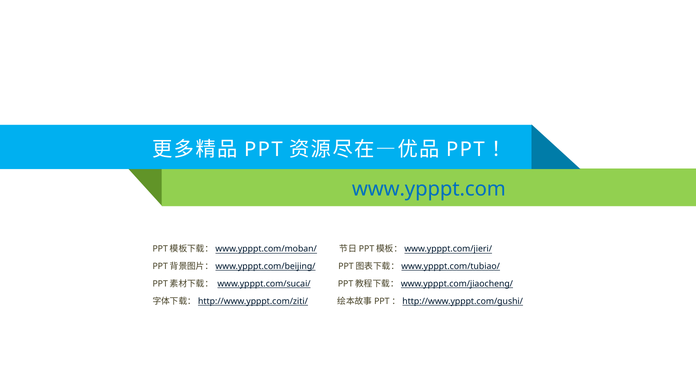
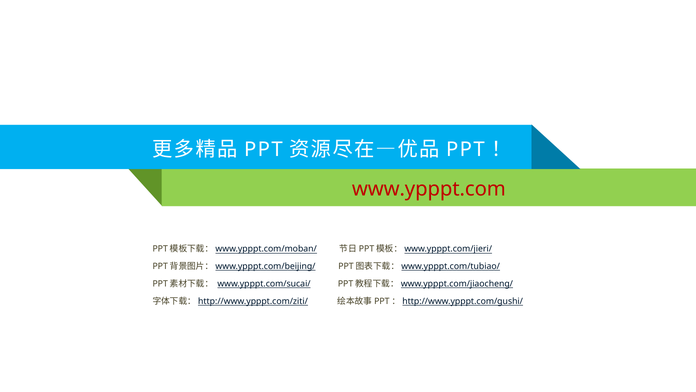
www.ypppt.com colour: blue -> red
